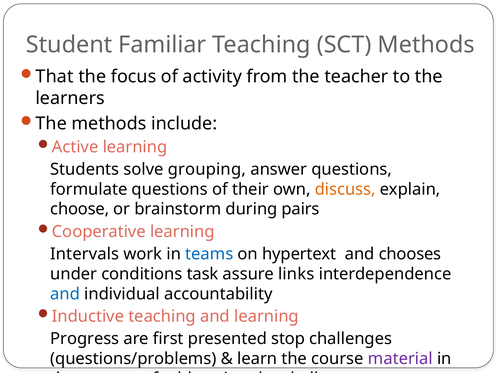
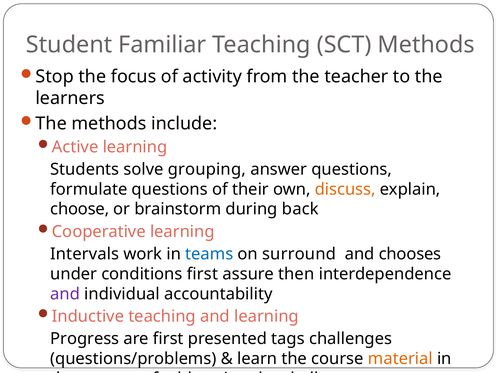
That: That -> Stop
pairs: pairs -> back
hypertext: hypertext -> surround
conditions task: task -> first
links: links -> then
and at (65, 294) colour: blue -> purple
stop: stop -> tags
material colour: purple -> orange
